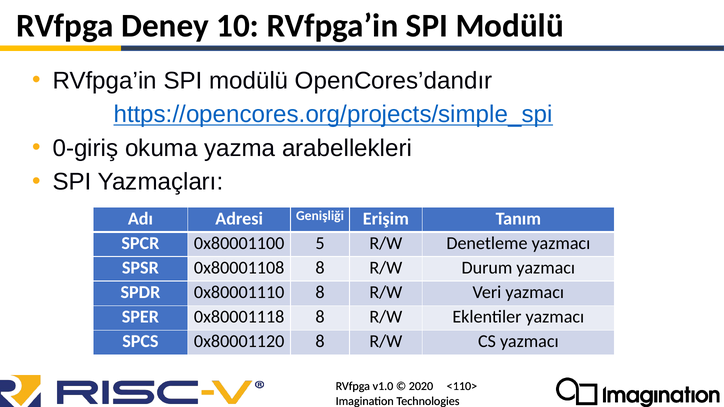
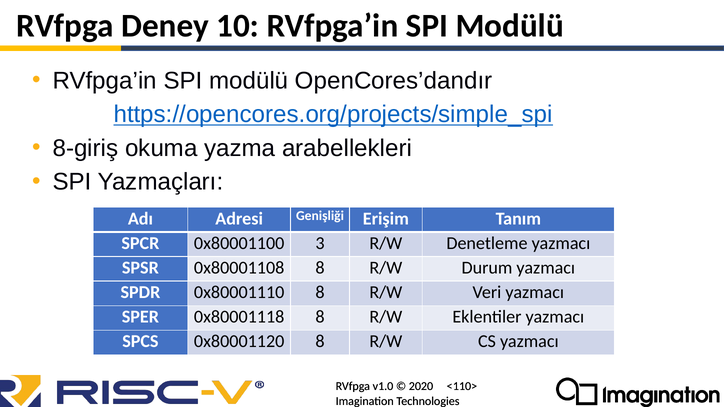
0-giriş: 0-giriş -> 8-giriş
5: 5 -> 3
